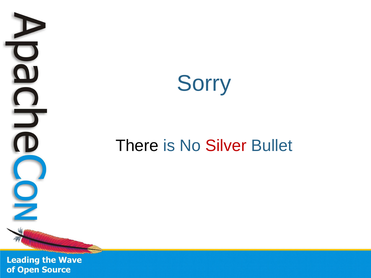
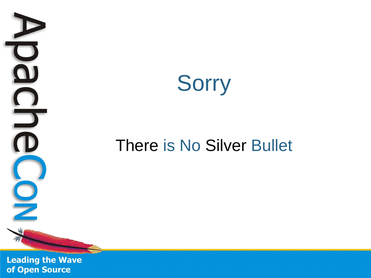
Silver colour: red -> black
